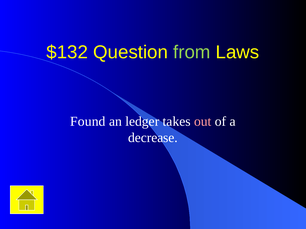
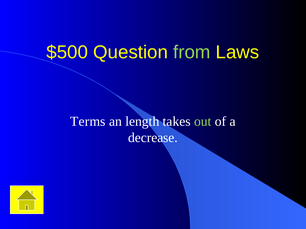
$132: $132 -> $500
Found: Found -> Terms
ledger: ledger -> length
out colour: pink -> light green
